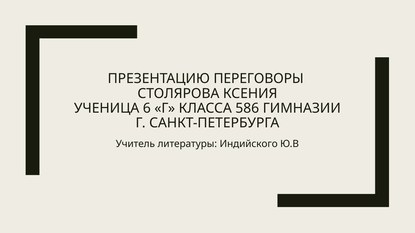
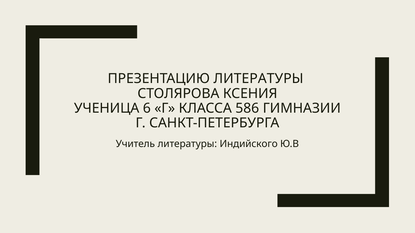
ПРЕЗЕНТАЦИЮ ПЕРЕГОВОРЫ: ПЕРЕГОВОРЫ -> ЛИТЕРАТУРЫ
